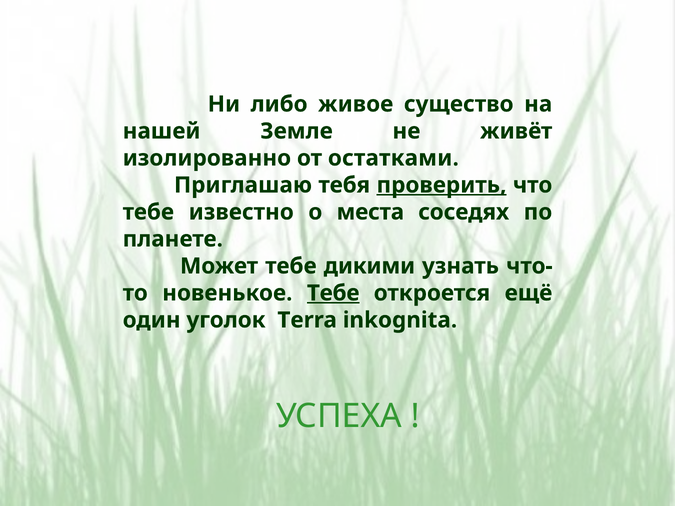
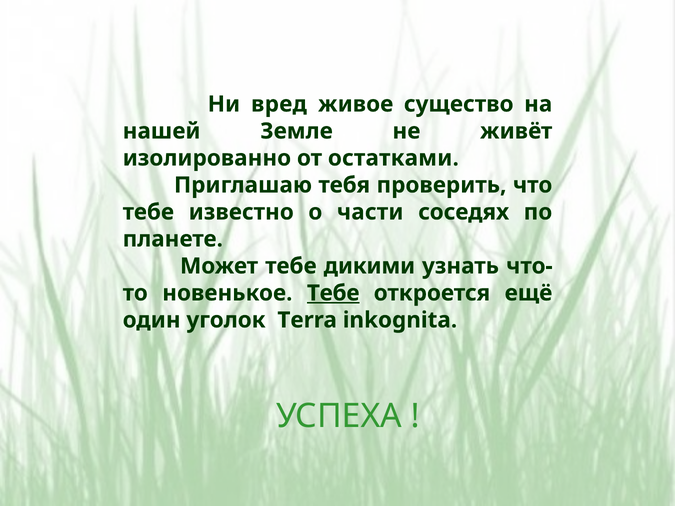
либо: либо -> вред
проверить underline: present -> none
места: места -> части
